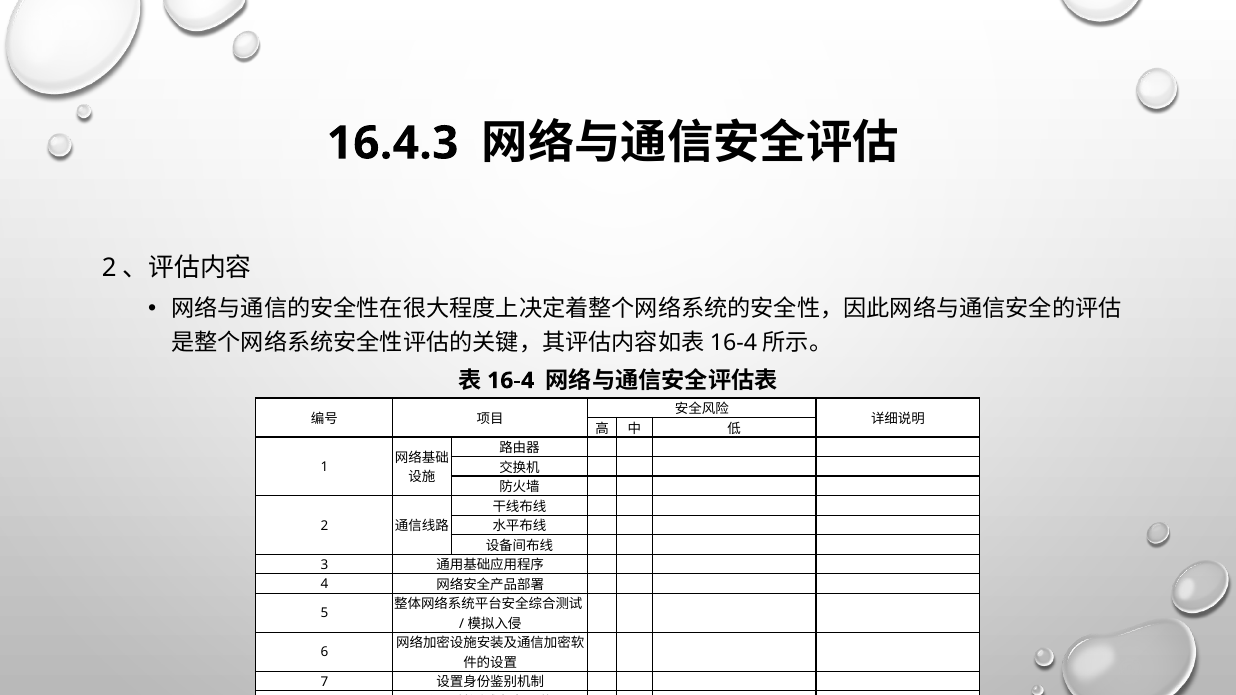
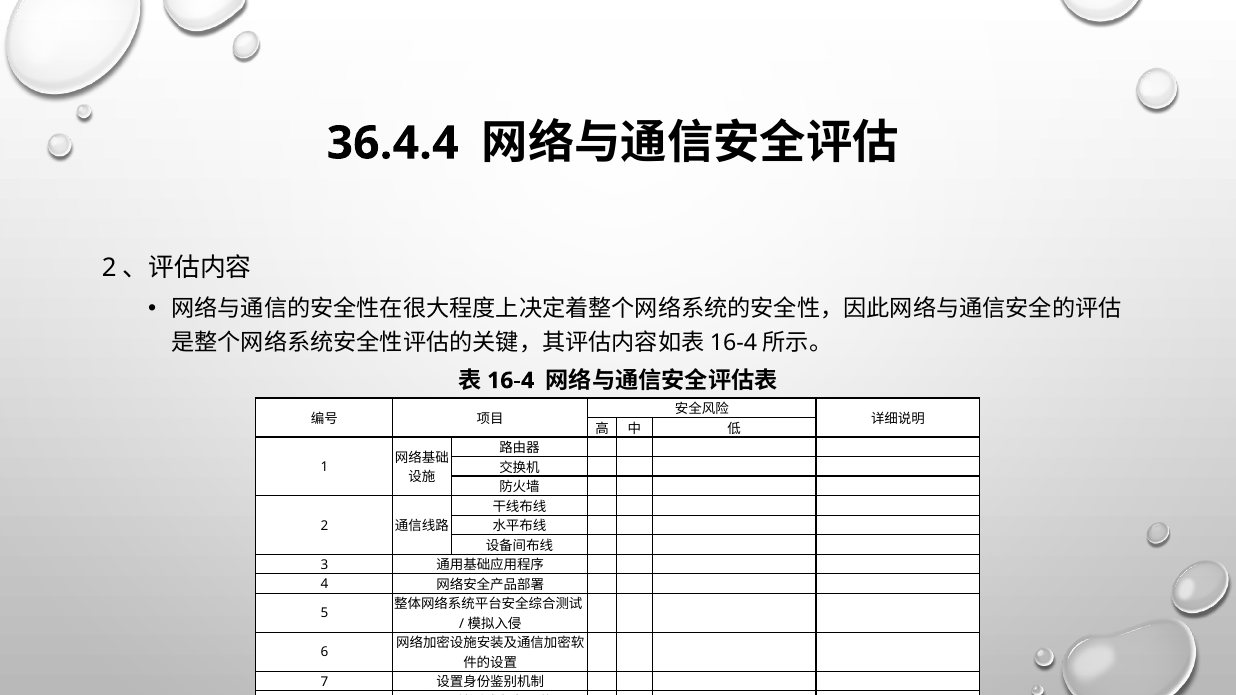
16.4.3: 16.4.3 -> 36.4.4
